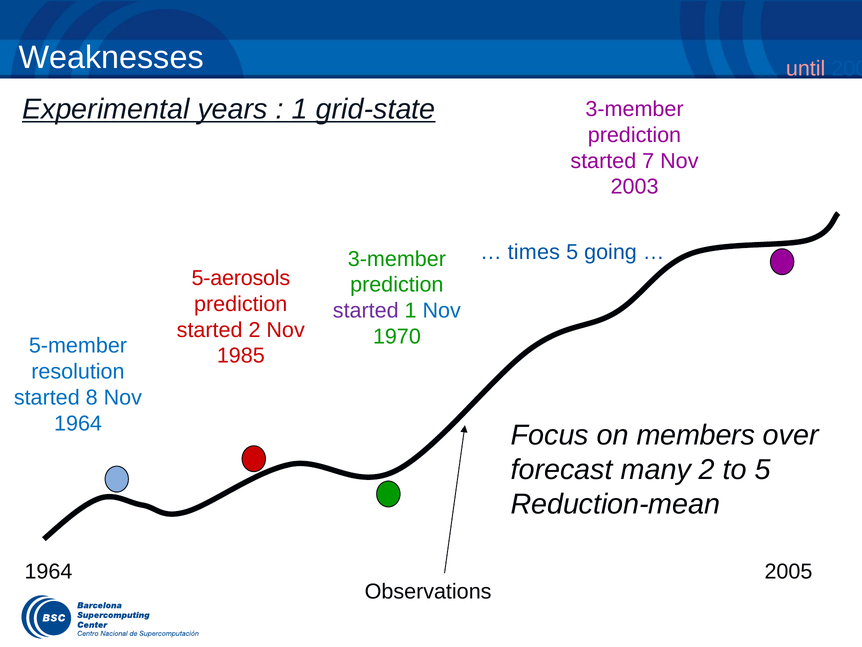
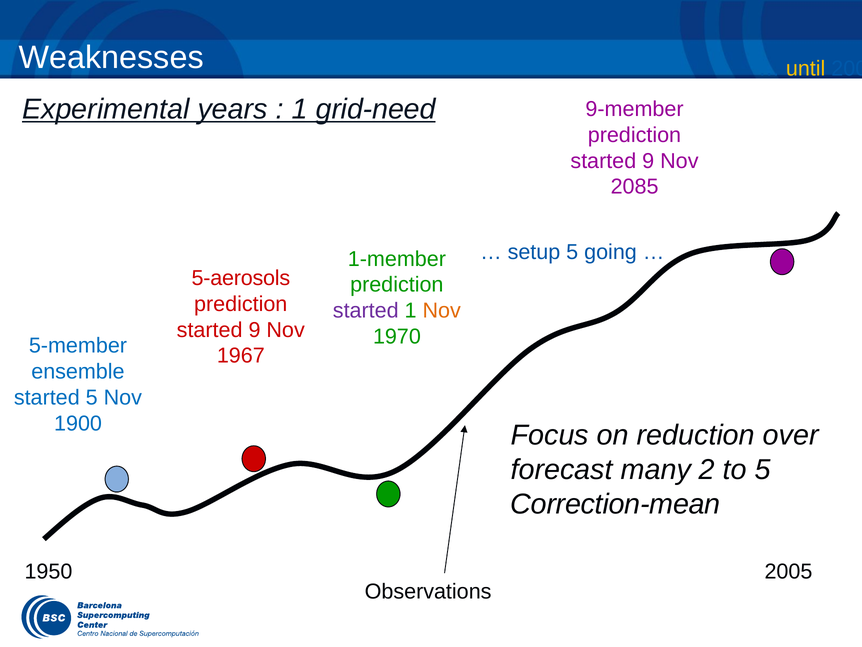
until colour: pink -> yellow
grid-state: grid-state -> grid-need
3-member at (635, 109): 3-member -> 9-member
7 at (648, 161): 7 -> 9
2003: 2003 -> 2085
times: times -> setup
3-member at (397, 259): 3-member -> 1-member
Nov at (442, 310) colour: blue -> orange
2 at (254, 330): 2 -> 9
1985: 1985 -> 1967
resolution: resolution -> ensemble
started 8: 8 -> 5
1964 at (78, 423): 1964 -> 1900
members: members -> reduction
Reduction-mean: Reduction-mean -> Correction-mean
1964 at (48, 571): 1964 -> 1950
